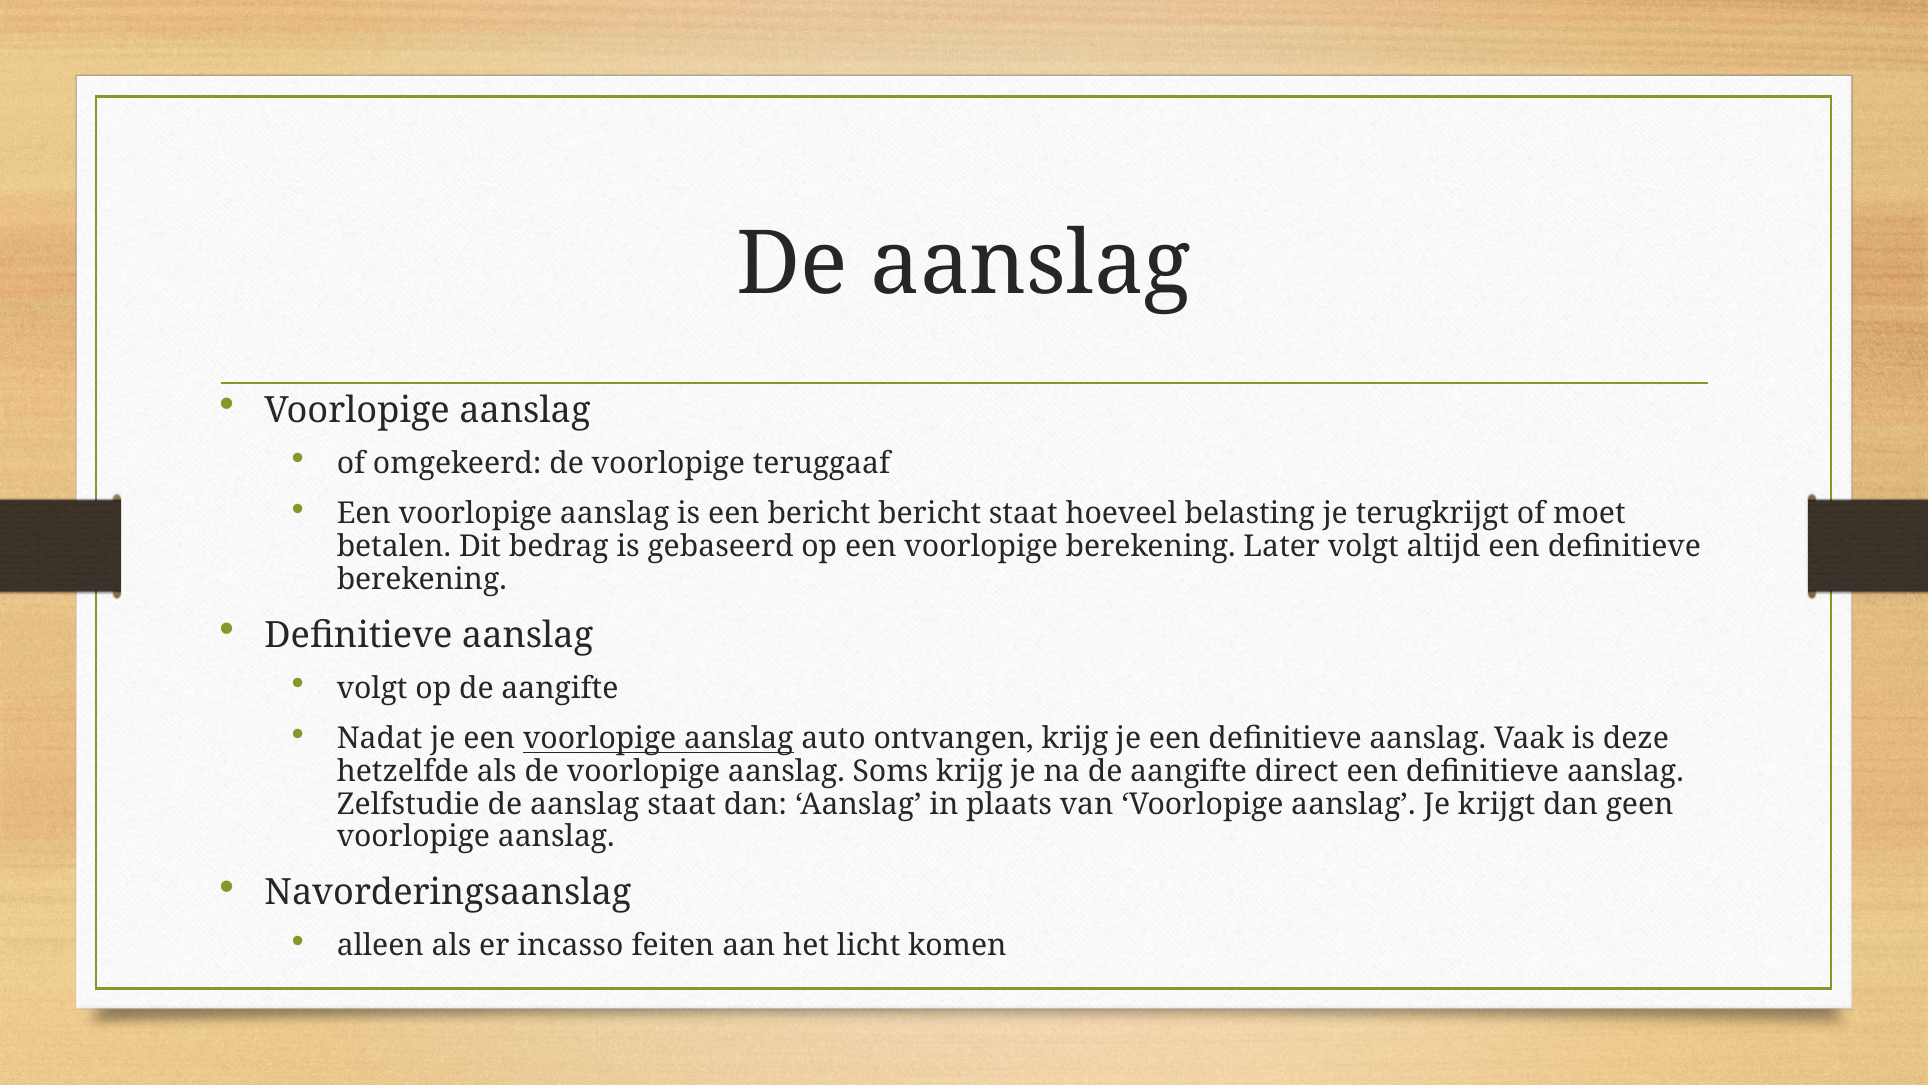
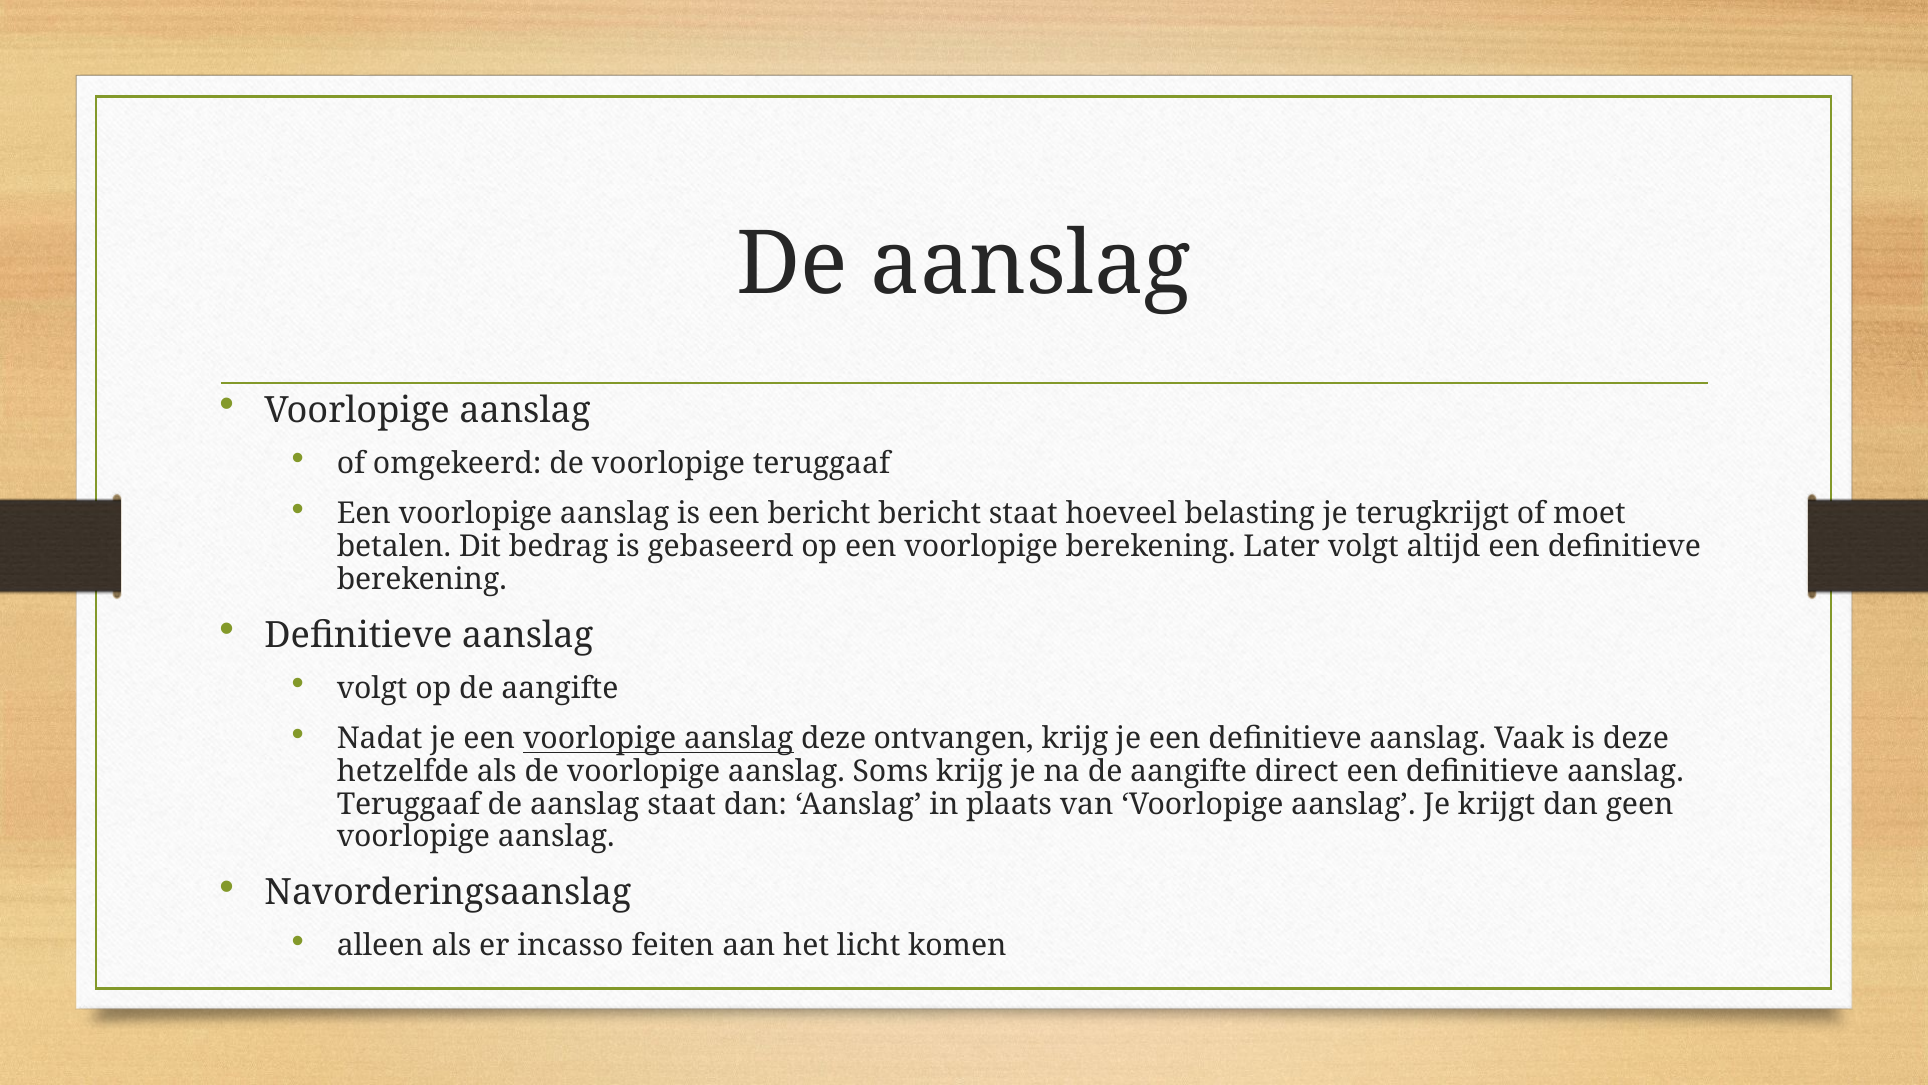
aanslag auto: auto -> deze
Zelfstudie at (408, 804): Zelfstudie -> Teruggaaf
